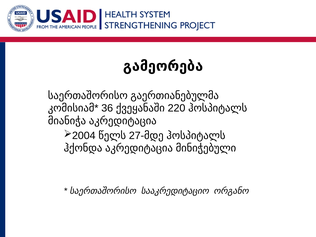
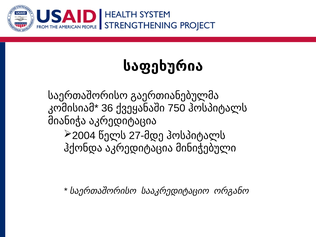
გამეორება: გამეორება -> საფეხურია
220: 220 -> 750
